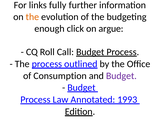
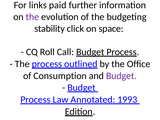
fully: fully -> paid
the at (32, 17) colour: orange -> purple
enough: enough -> stability
argue: argue -> space
